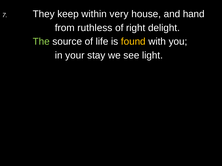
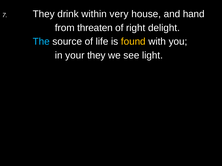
keep: keep -> drink
ruthless: ruthless -> threaten
The colour: light green -> light blue
your stay: stay -> they
